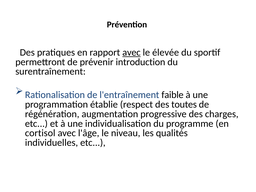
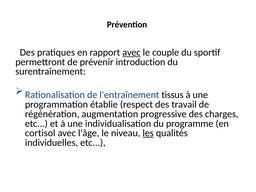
élevée: élevée -> couple
faible: faible -> tissus
toutes: toutes -> travail
les underline: none -> present
